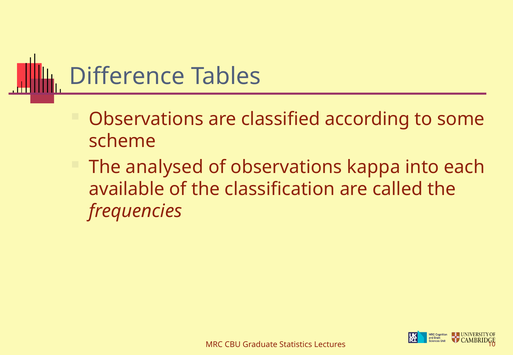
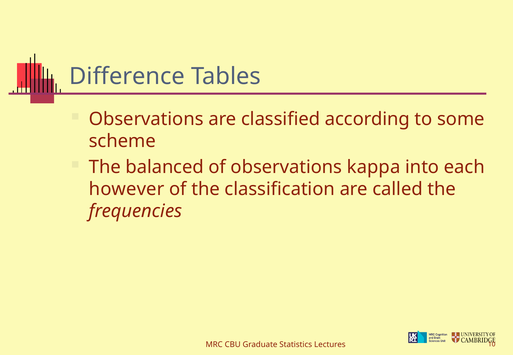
analysed: analysed -> balanced
available: available -> however
